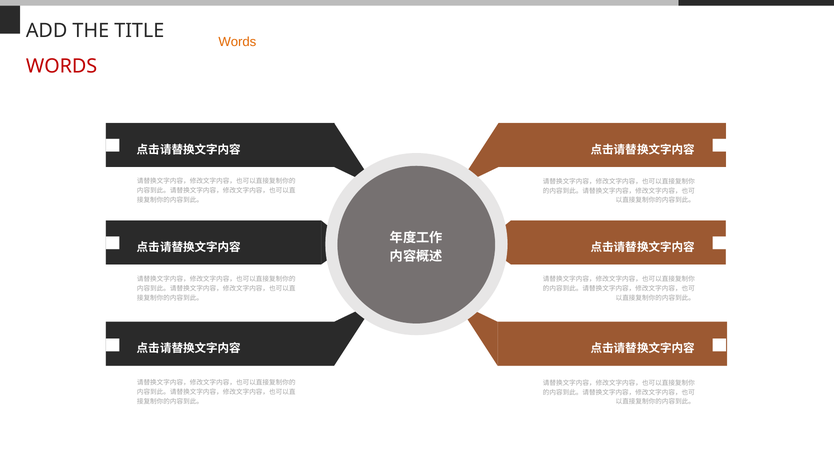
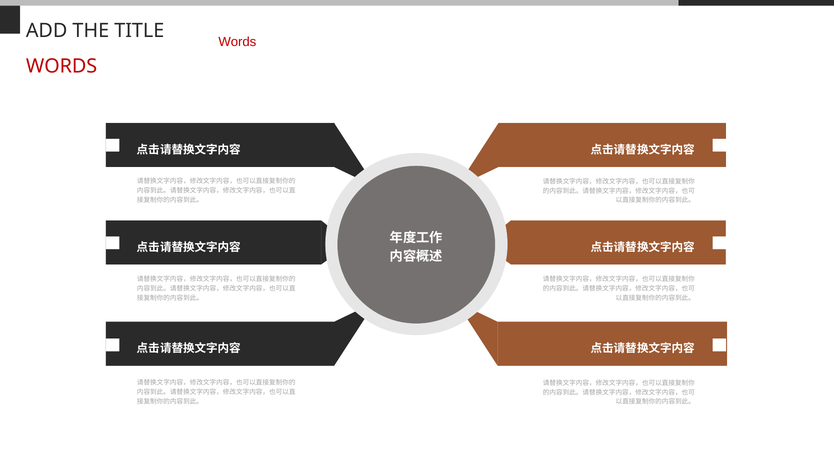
Words at (237, 42) colour: orange -> red
